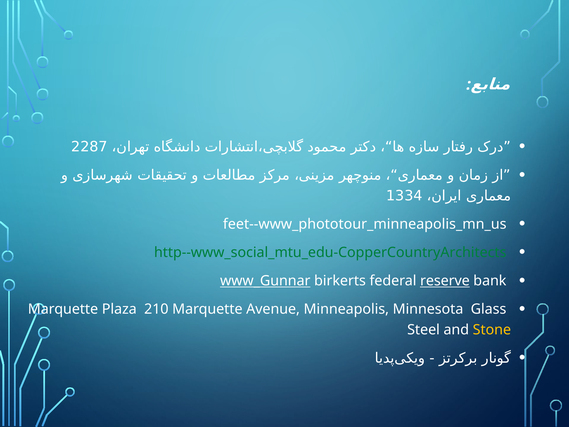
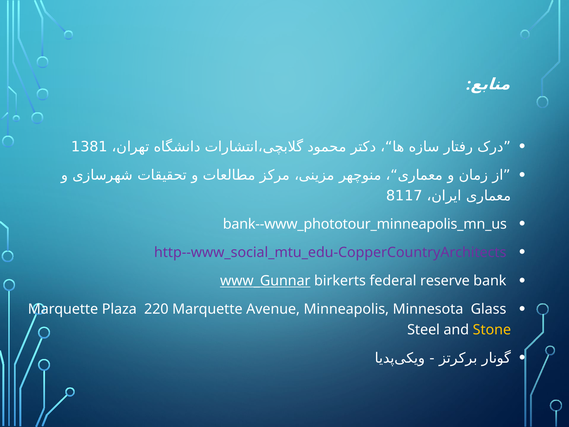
2287: 2287 -> 1381
1334: 1334 -> 8117
feet--www_phototour_minneapolis_mn_us: feet--www_phototour_minneapolis_mn_us -> bank--www_phototour_minneapolis_mn_us
http--www_social_mtu_edu-CopperCountryArchitects colour: green -> purple
reserve underline: present -> none
210: 210 -> 220
